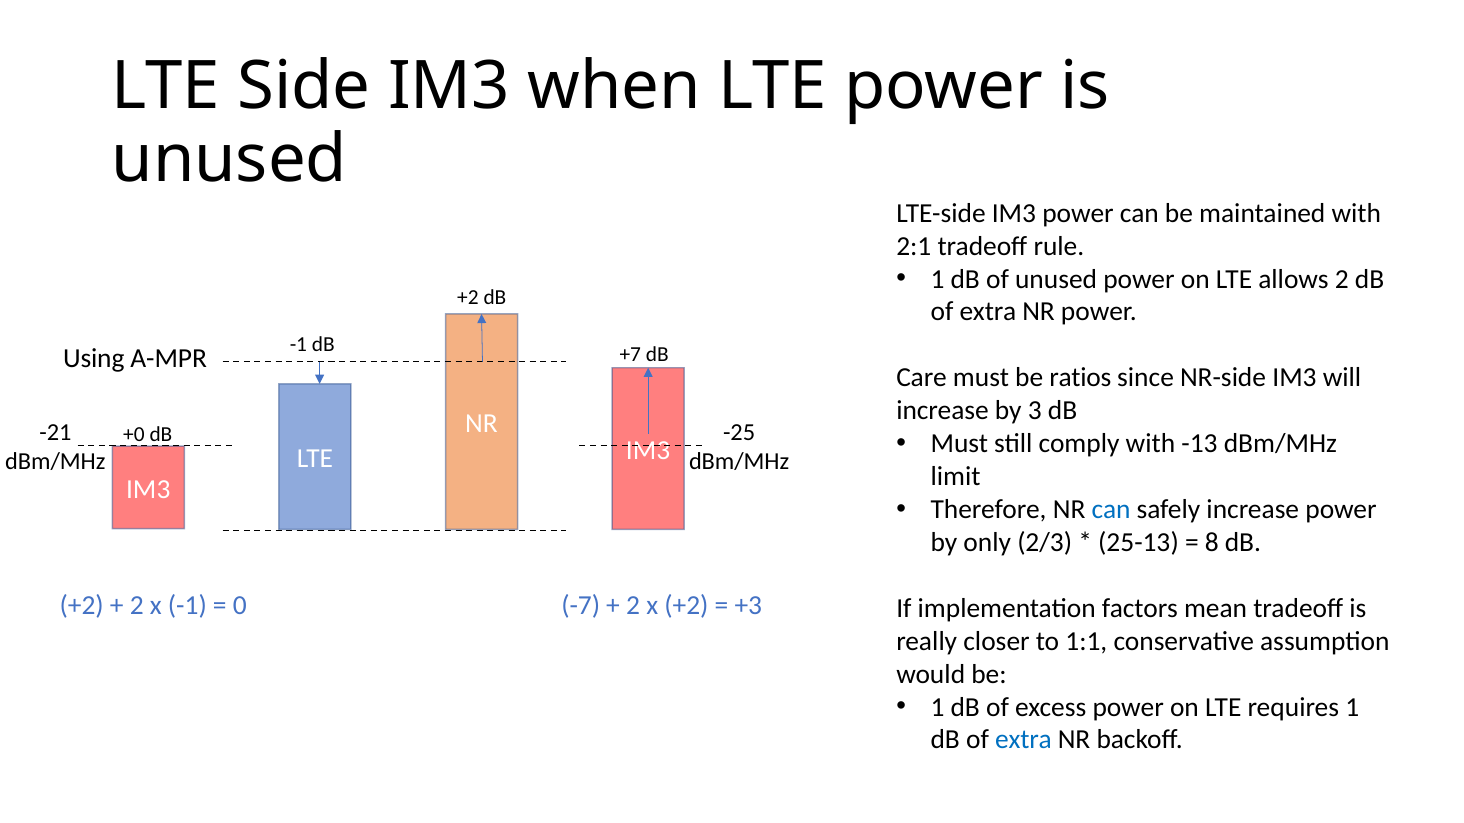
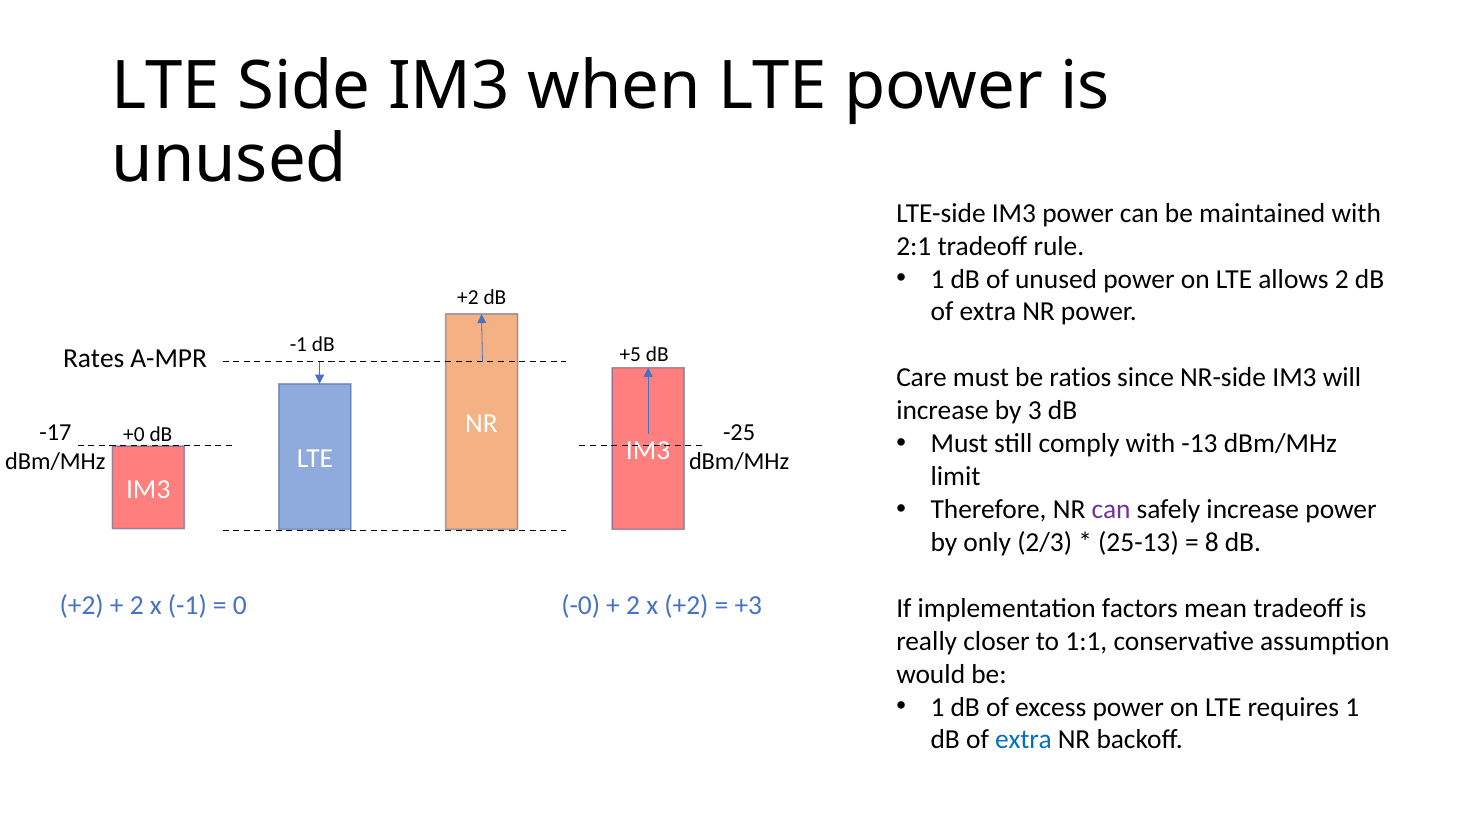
+7: +7 -> +5
Using: Using -> Rates
-21: -21 -> -17
can at (1111, 510) colour: blue -> purple
-7: -7 -> -0
